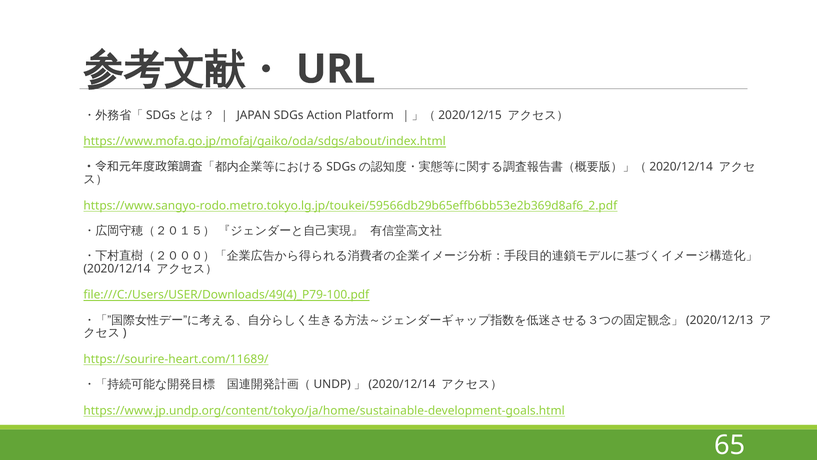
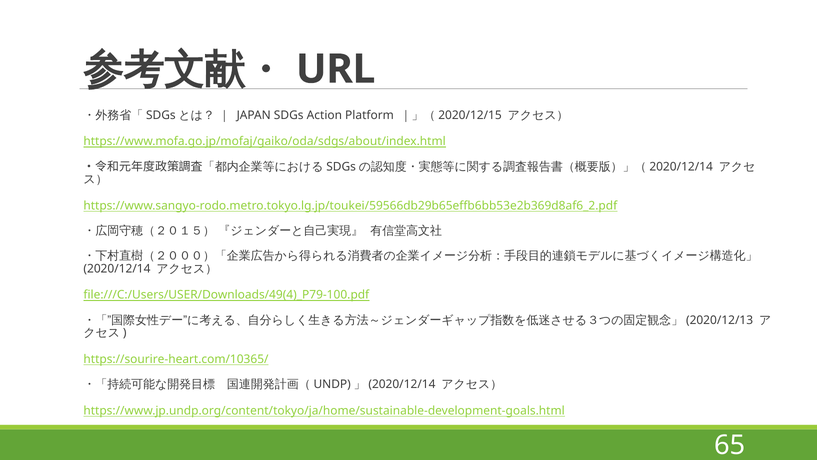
https://sourire-heart.com/11689/: https://sourire-heart.com/11689/ -> https://sourire-heart.com/10365/
